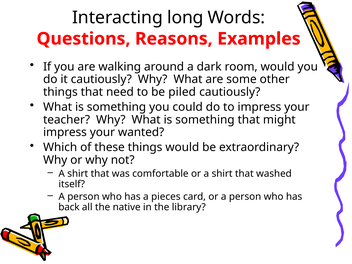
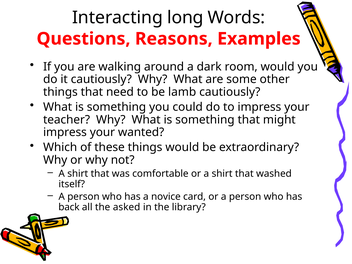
piled: piled -> lamb
pieces: pieces -> novice
native: native -> asked
